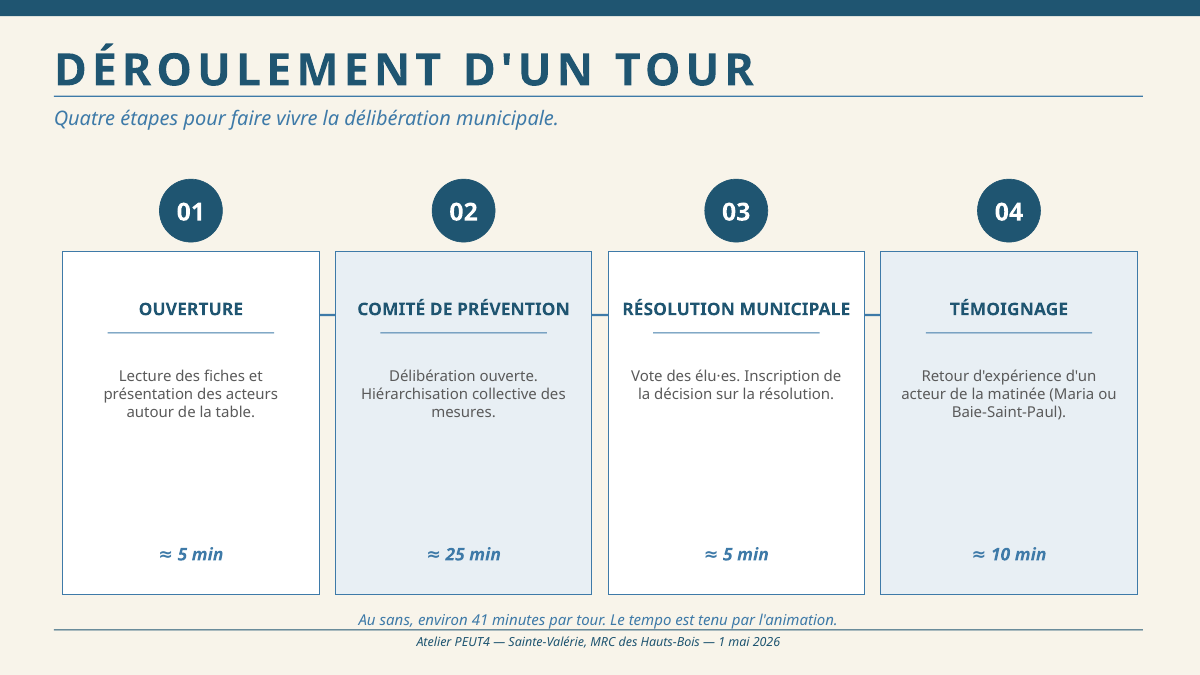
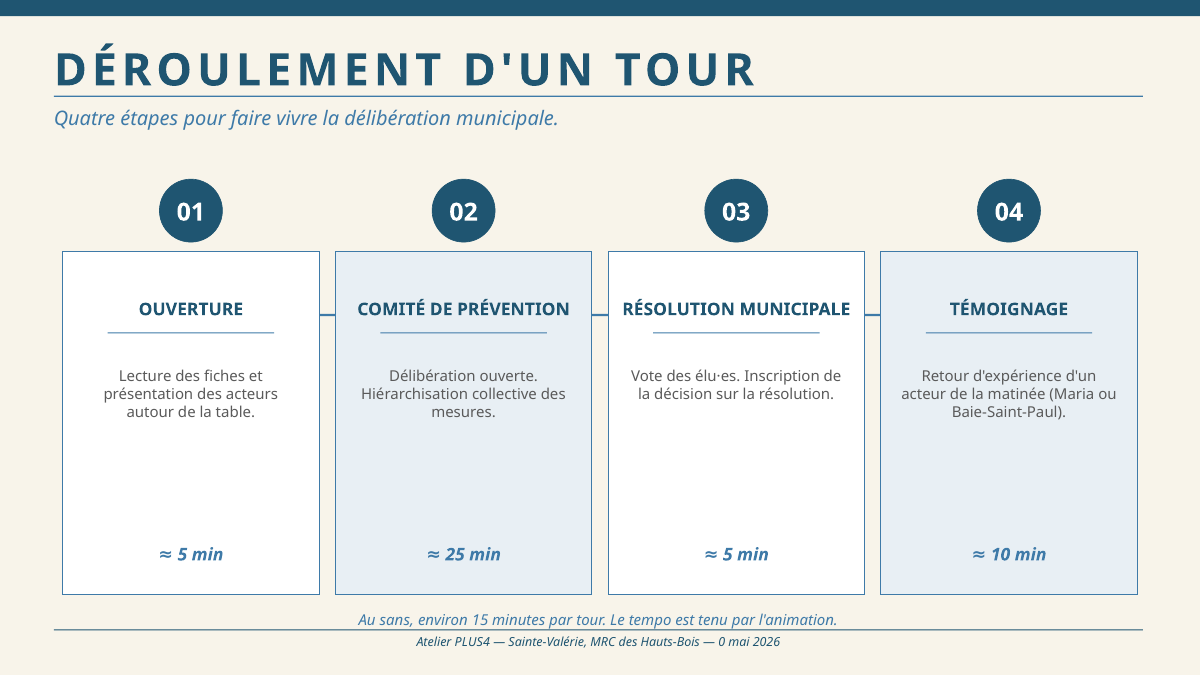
41: 41 -> 15
PEUT4: PEUT4 -> PLUS4
1: 1 -> 0
